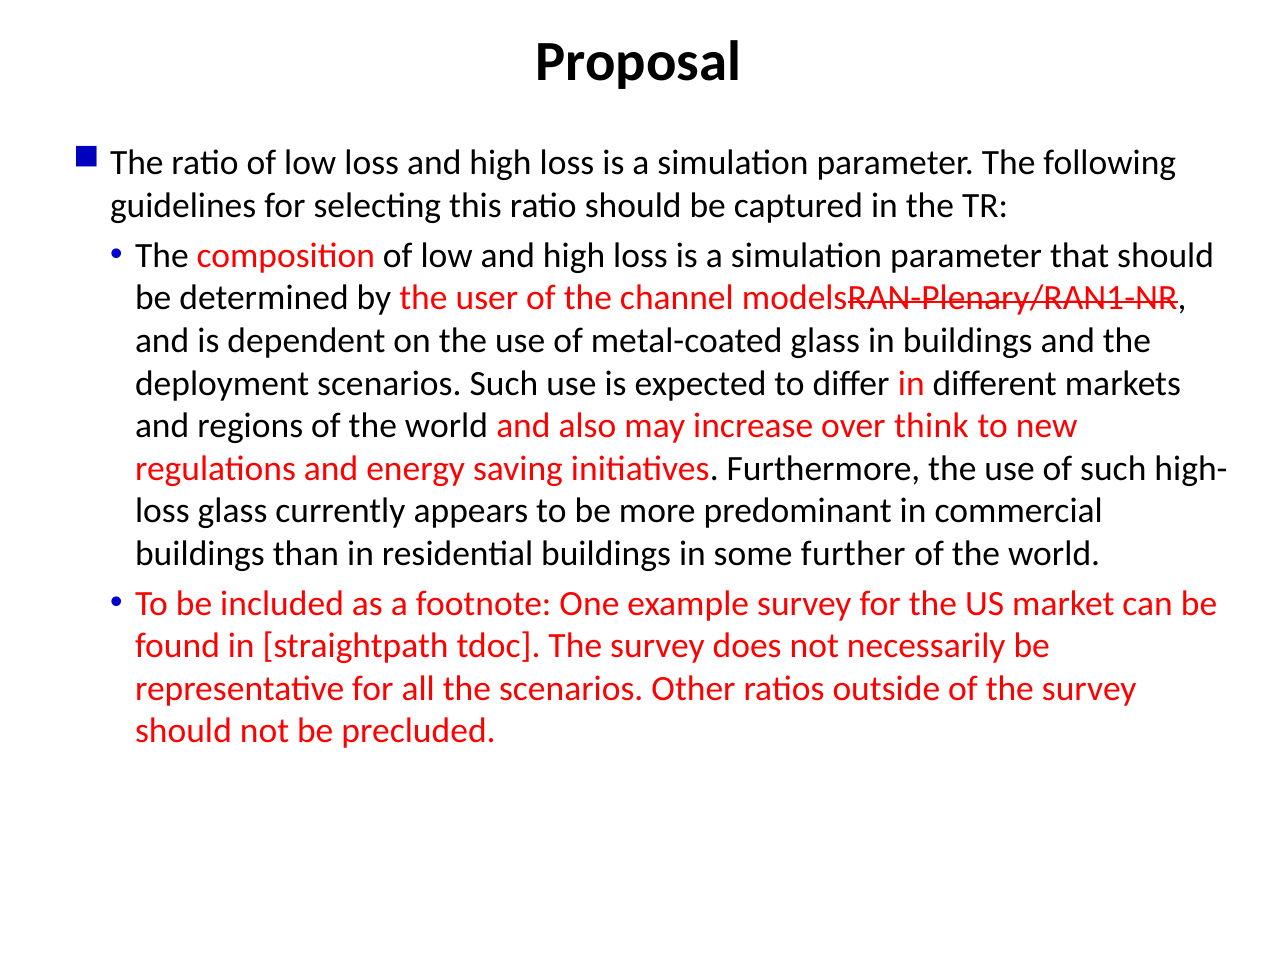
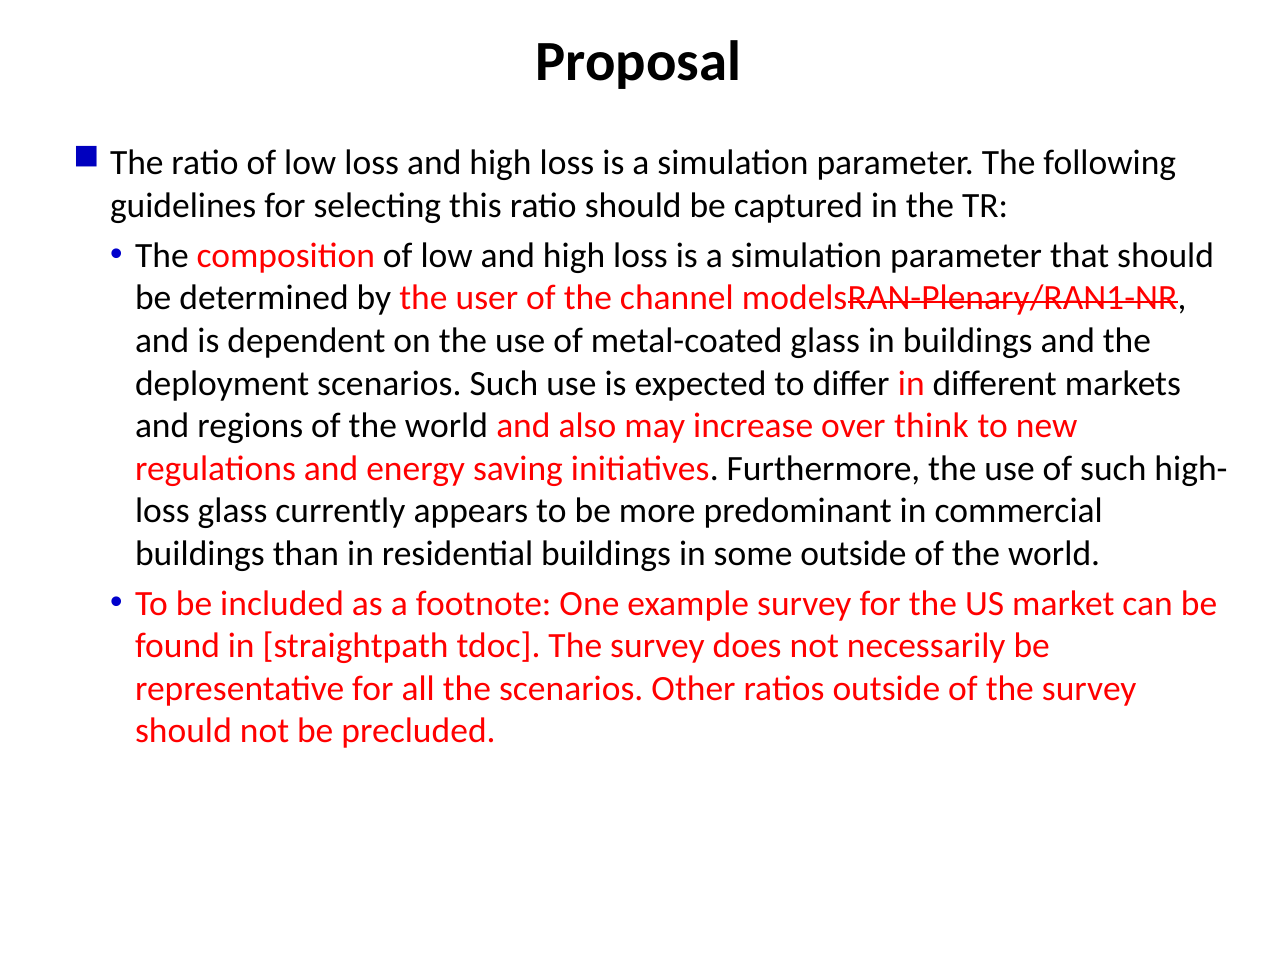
some further: further -> outside
